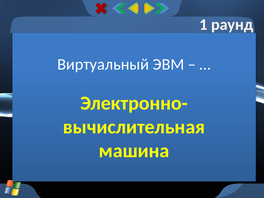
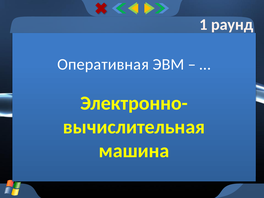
Виртуальный: Виртуальный -> Оперативная
